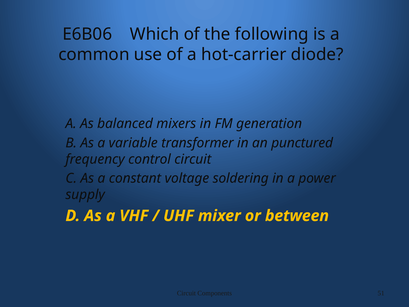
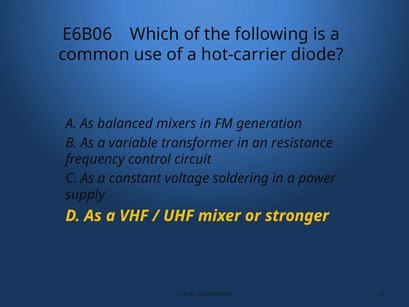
punctured: punctured -> resistance
between: between -> stronger
